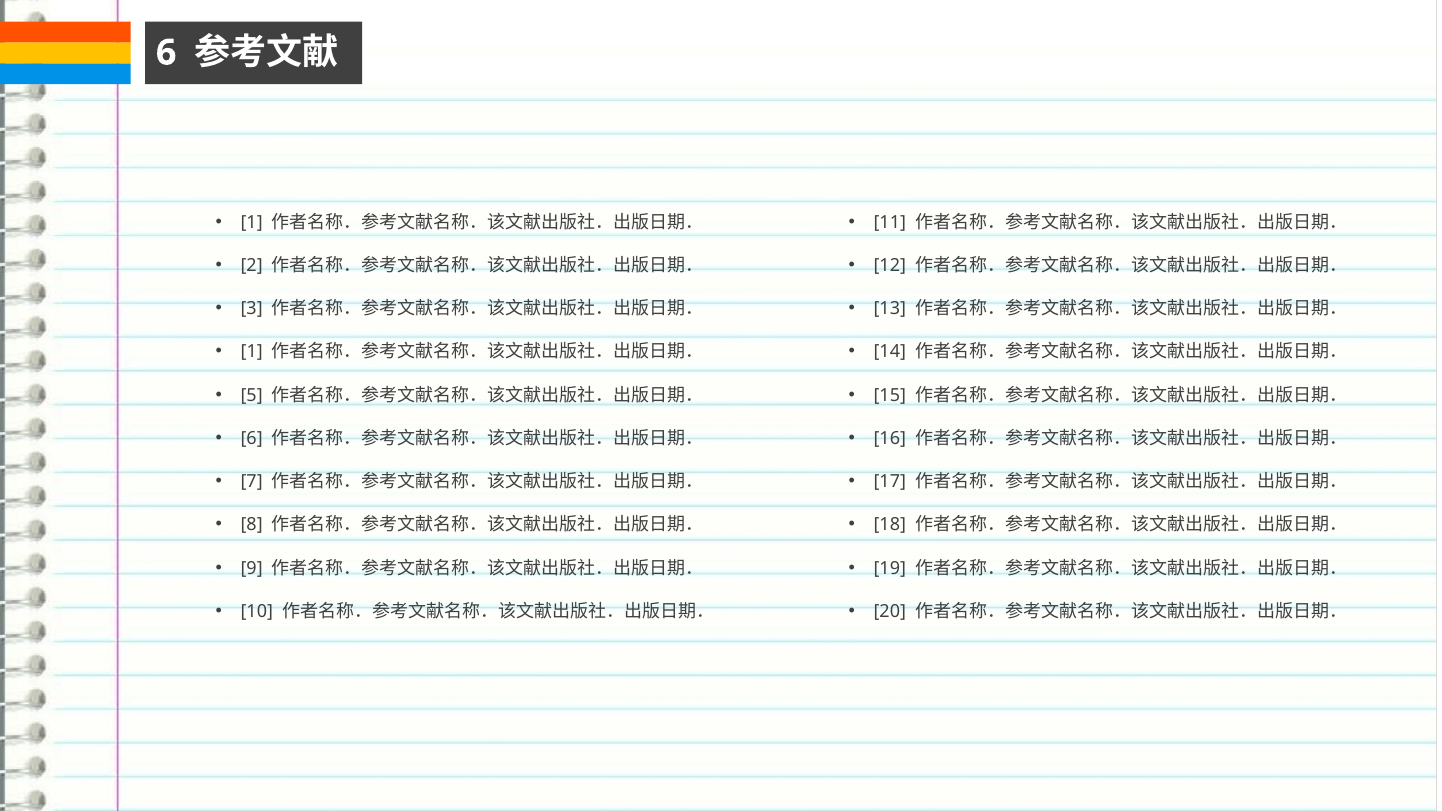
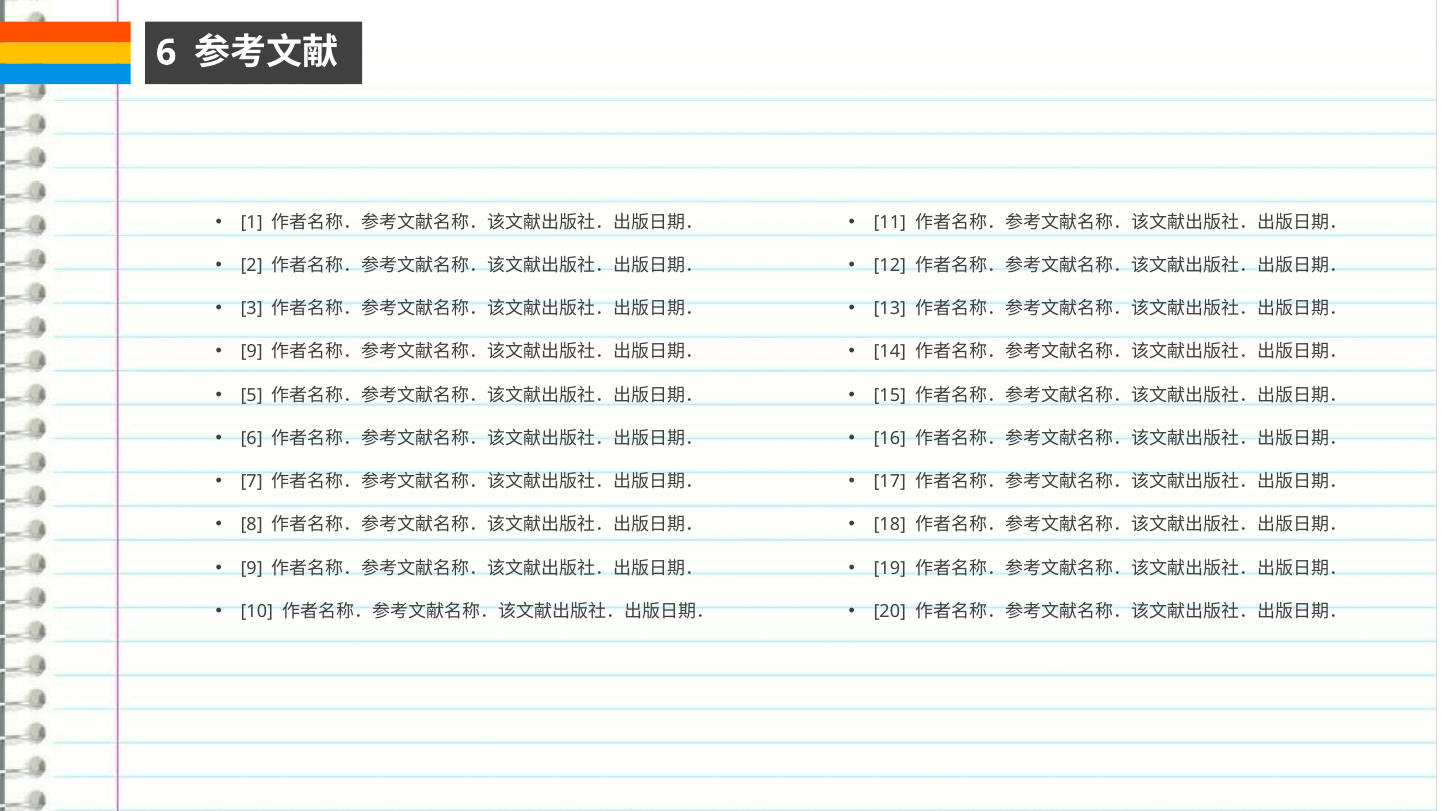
1 at (252, 352): 1 -> 9
